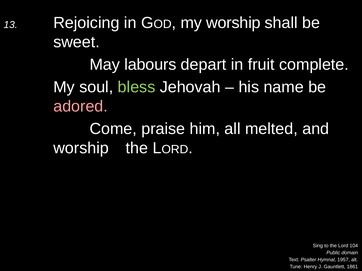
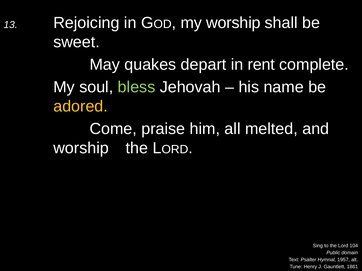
labours: labours -> quakes
fruit: fruit -> rent
adored colour: pink -> yellow
